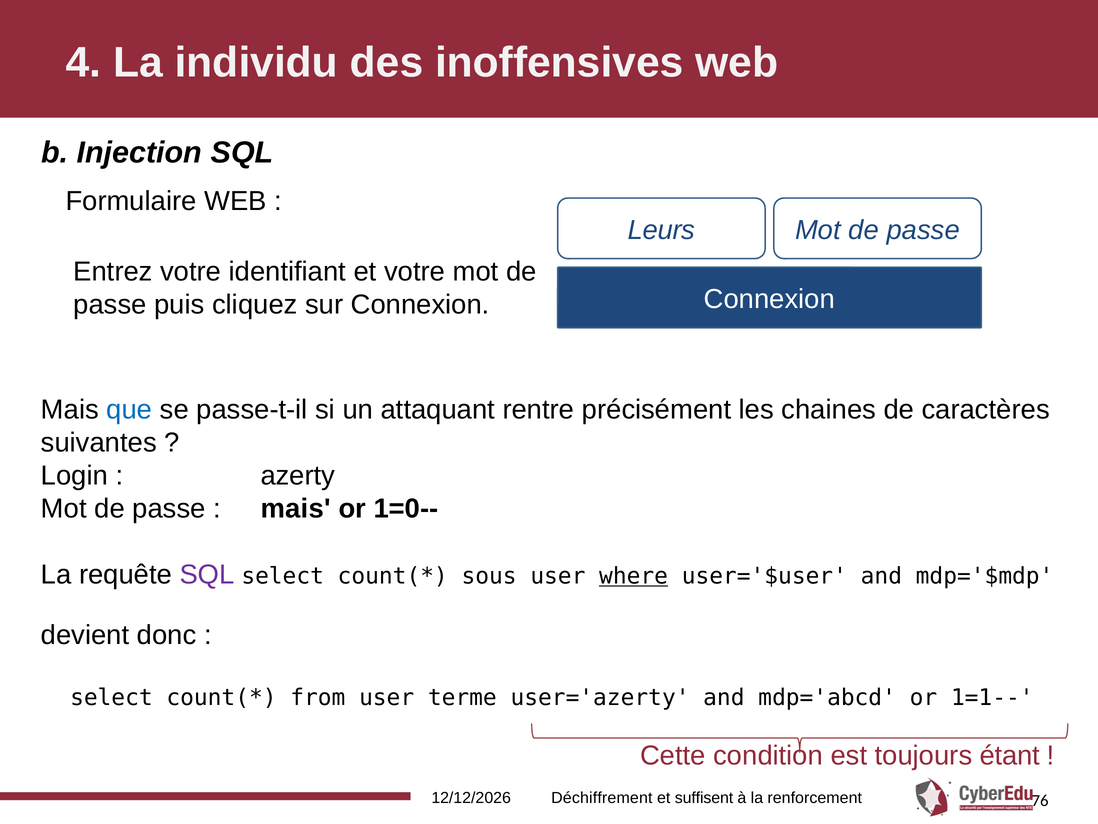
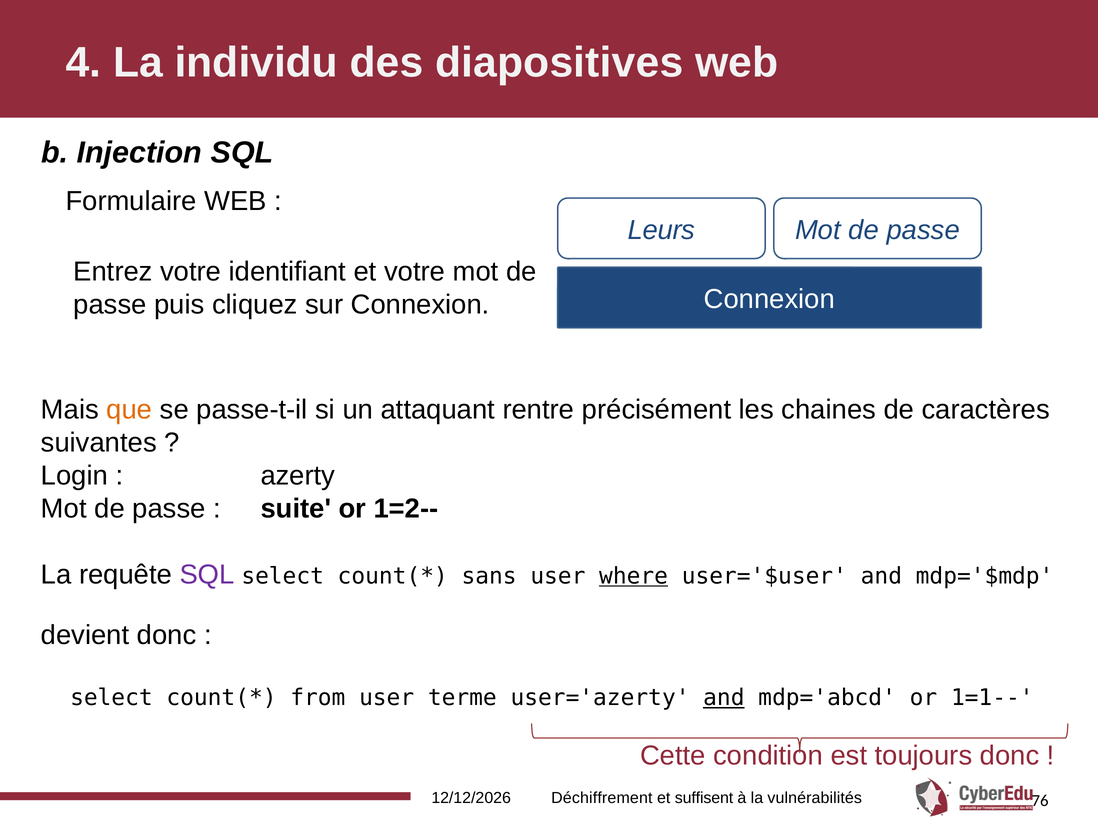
inoffensives: inoffensives -> diapositives
que colour: blue -> orange
mais at (296, 508): mais -> suite
1=0--: 1=0-- -> 1=2--
sous: sous -> sans
and at (724, 698) underline: none -> present
toujours étant: étant -> donc
renforcement: renforcement -> vulnérabilités
